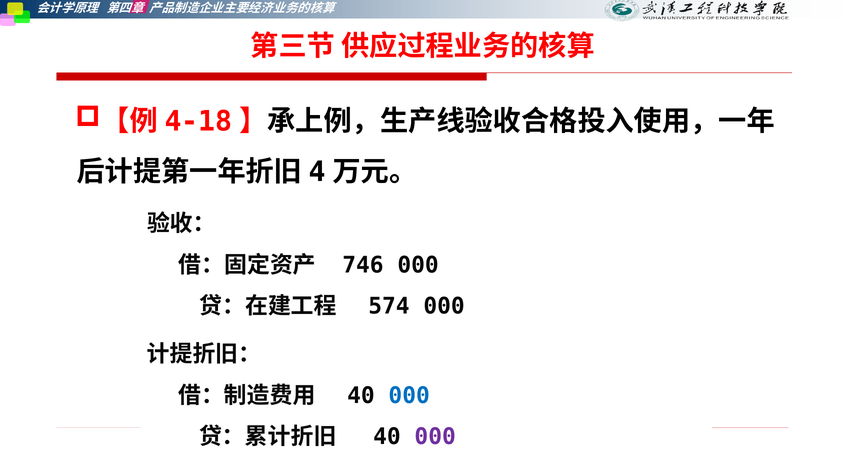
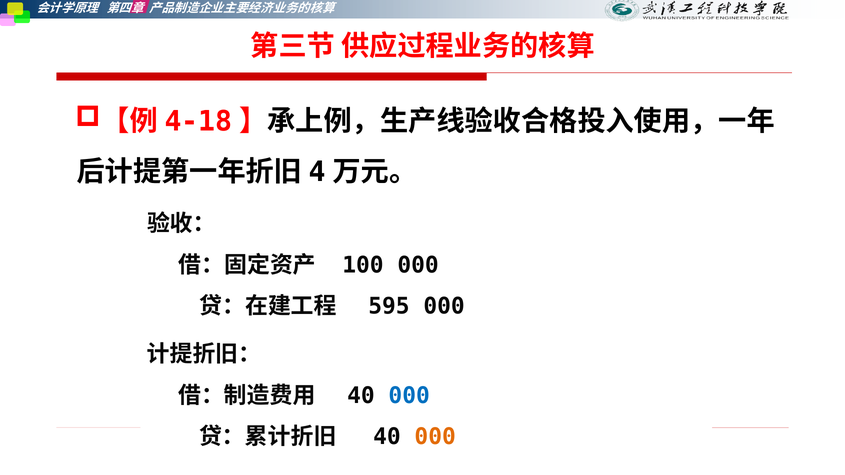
746: 746 -> 100
574: 574 -> 595
000 at (435, 437) colour: purple -> orange
